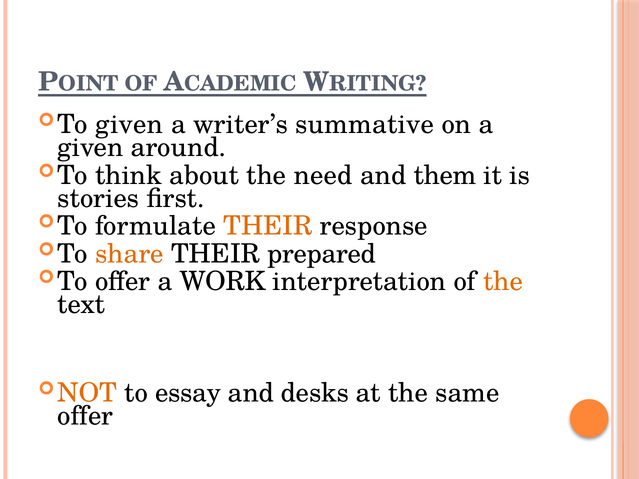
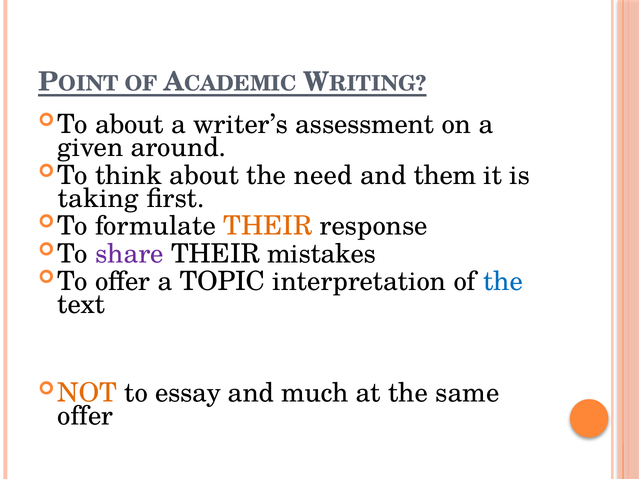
To given: given -> about
summative: summative -> assessment
stories: stories -> taking
share colour: orange -> purple
prepared: prepared -> mistakes
WORK: WORK -> TOPIC
the at (503, 282) colour: orange -> blue
desks: desks -> much
